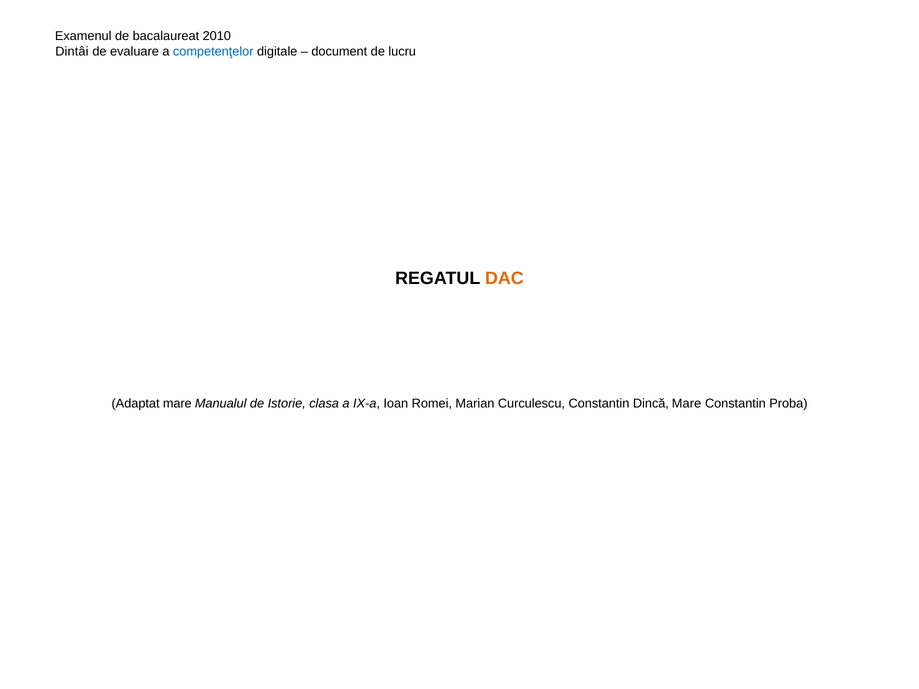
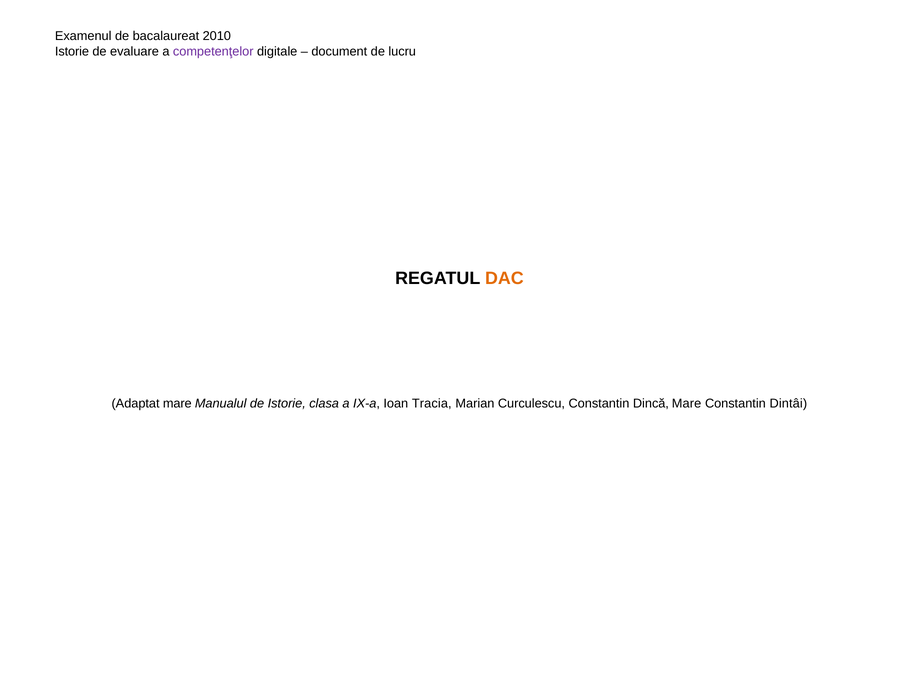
Dintâi at (72, 51): Dintâi -> Istorie
competenţelor colour: blue -> purple
Romei: Romei -> Tracia
Proba: Proba -> Dintâi
